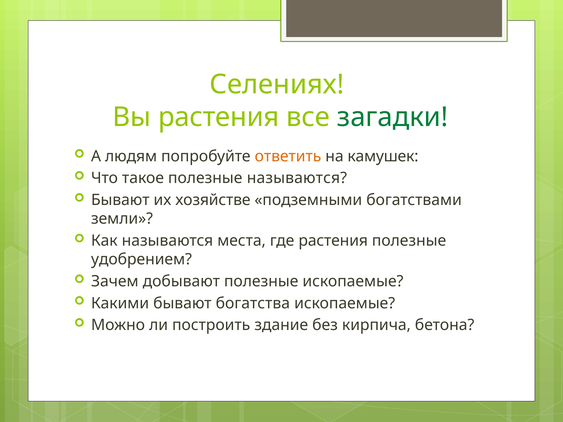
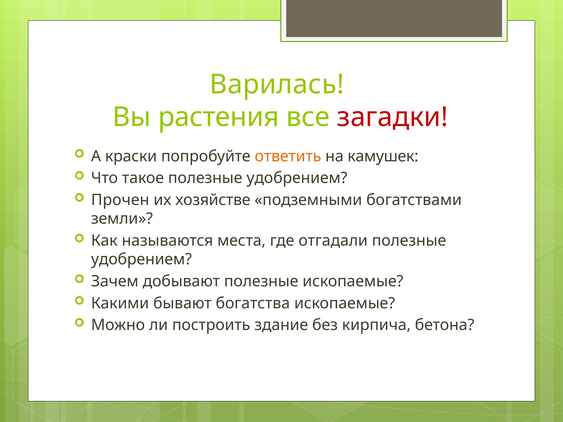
Селениях: Селениях -> Варилась
загадки colour: green -> red
людям: людям -> краски
такое полезные называются: называются -> удобрением
Бывают at (120, 200): Бывают -> Прочен
где растения: растения -> отгадали
